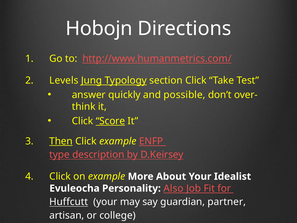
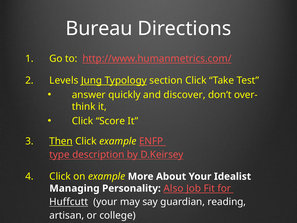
Hobojn: Hobojn -> Bureau
possible: possible -> discover
Score underline: present -> none
Evuleocha: Evuleocha -> Managing
partner: partner -> reading
